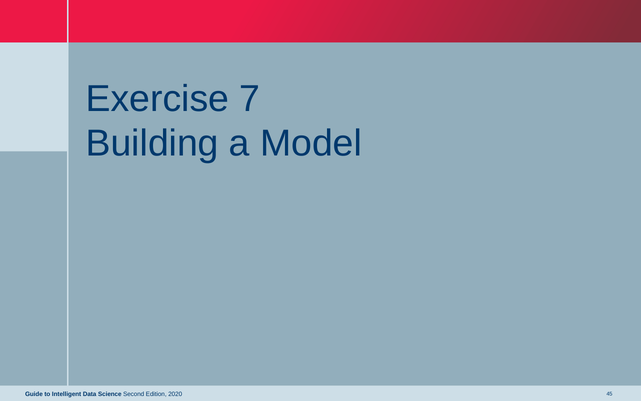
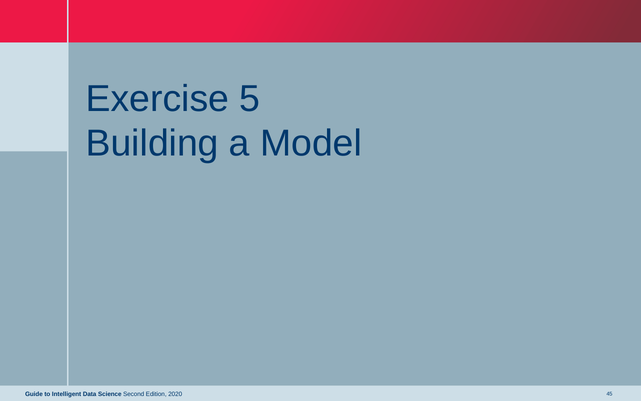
7: 7 -> 5
